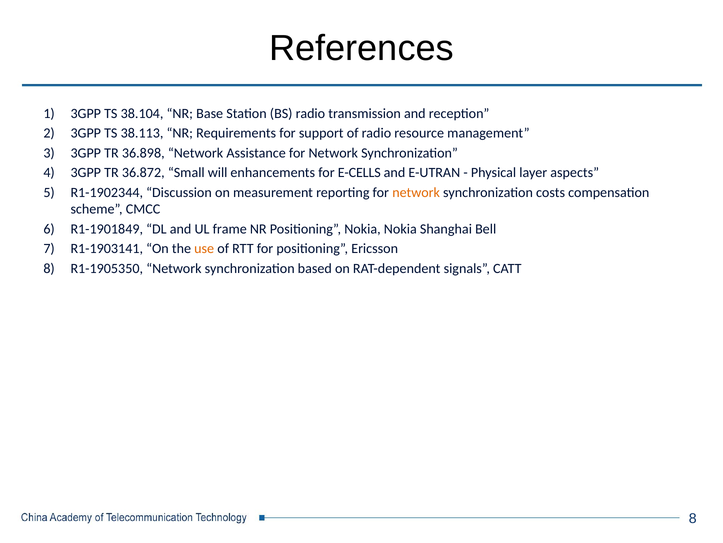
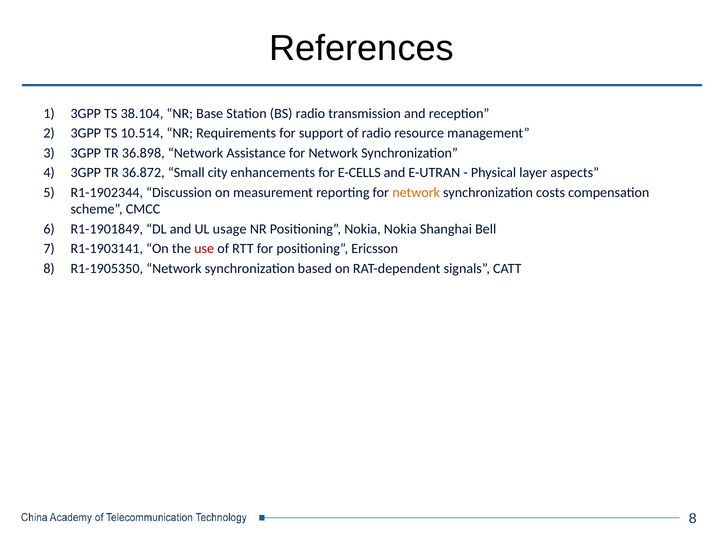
38.113: 38.113 -> 10.514
will: will -> city
frame: frame -> usage
use colour: orange -> red
